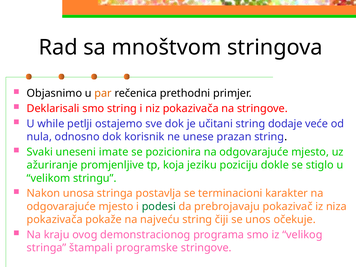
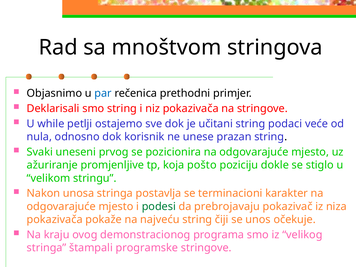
par colour: orange -> blue
dodaje: dodaje -> podaci
imate: imate -> prvog
jeziku: jeziku -> pošto
